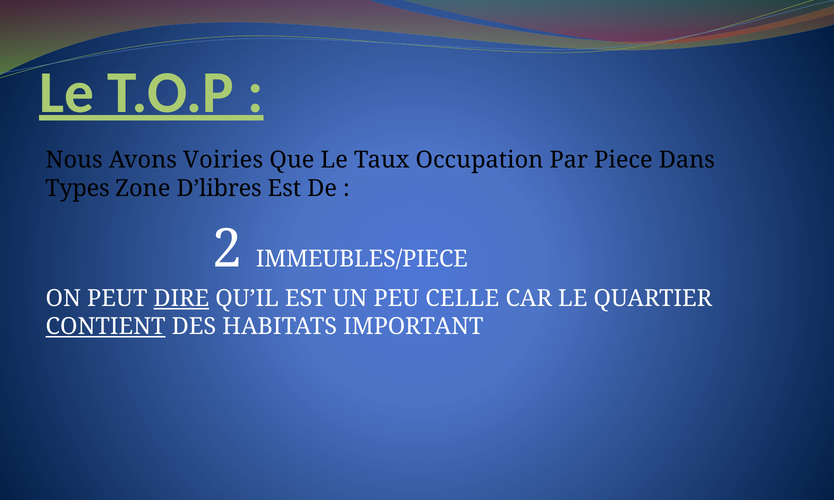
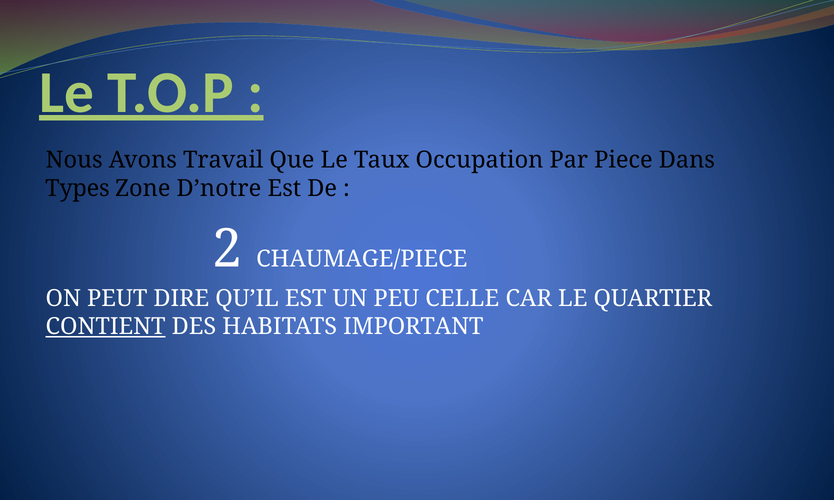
Voiries: Voiries -> Travail
D’libres: D’libres -> D’notre
IMMEUBLES/PIECE: IMMEUBLES/PIECE -> CHAUMAGE/PIECE
DIRE underline: present -> none
